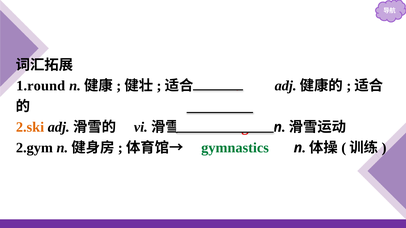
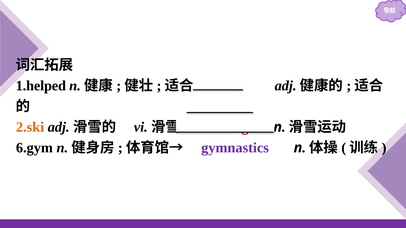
1.round: 1.round -> 1.helped
2.gym: 2.gym -> 6.gym
gymnastics colour: green -> purple
